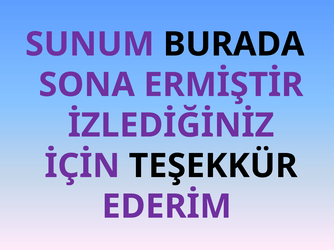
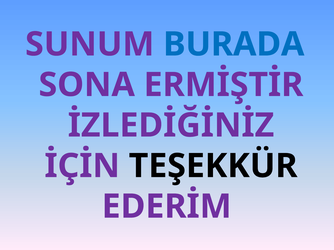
BURADA colour: black -> blue
